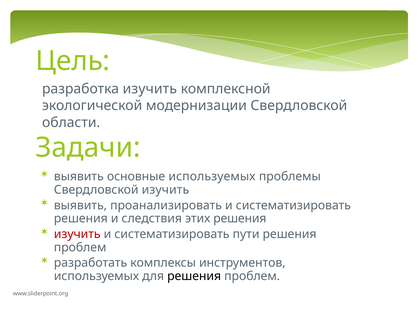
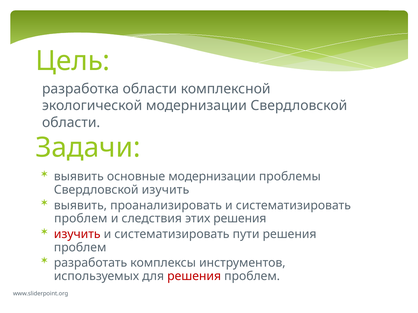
разработка изучить: изучить -> области
основные используемых: используемых -> модернизации
решения at (81, 219): решения -> проблем
решения at (194, 277) colour: black -> red
